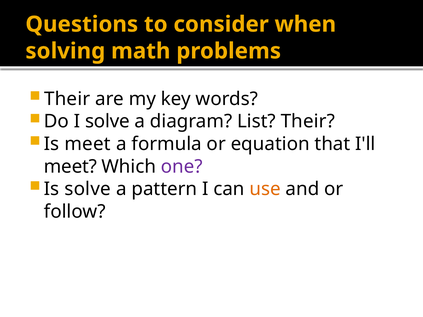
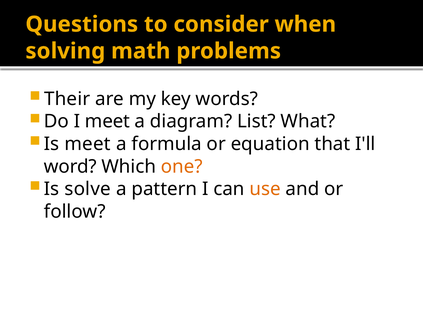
I solve: solve -> meet
List Their: Their -> What
meet at (70, 167): meet -> word
one colour: purple -> orange
